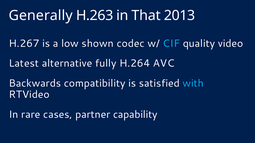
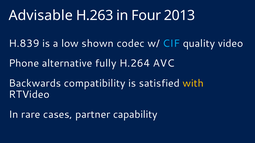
Generally: Generally -> Advisable
That: That -> Four
H.267: H.267 -> H.839
Latest: Latest -> Phone
with colour: light blue -> yellow
